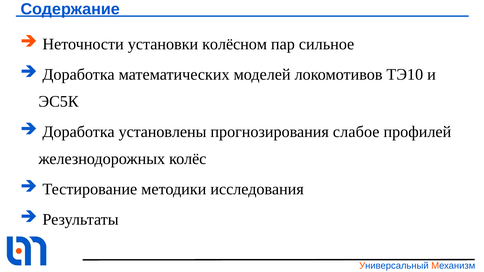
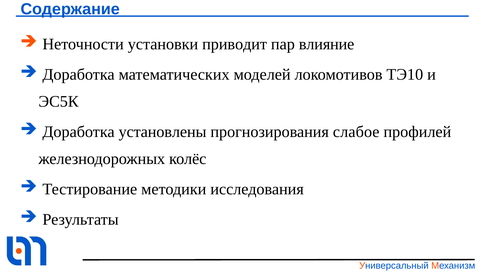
колёсном: колёсном -> приводит
сильное: сильное -> влияние
